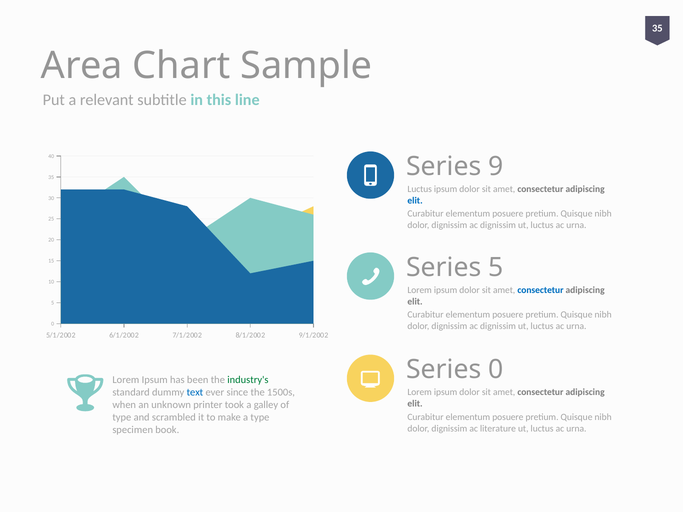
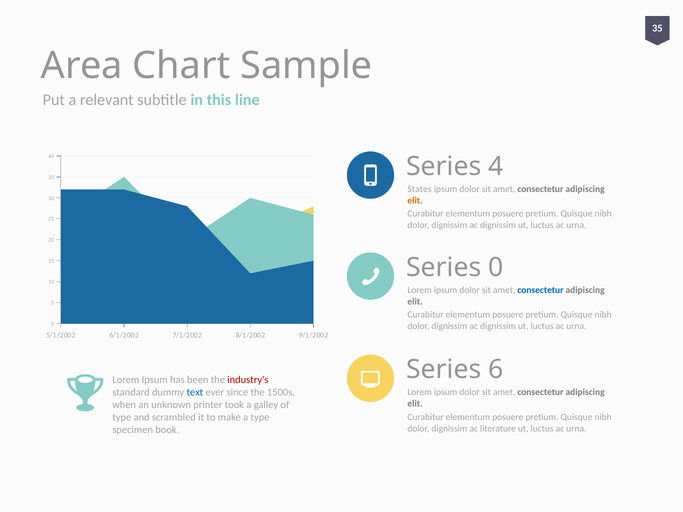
9: 9 -> 4
Luctus at (420, 189): Luctus -> States
elit at (415, 201) colour: blue -> orange
Series 5: 5 -> 0
Series 0: 0 -> 6
industry's colour: green -> red
